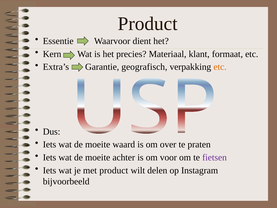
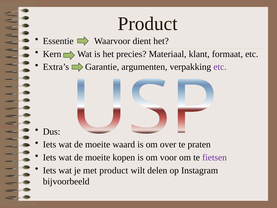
geografisch: geografisch -> argumenten
etc at (220, 67) colour: orange -> purple
achter: achter -> kopen
